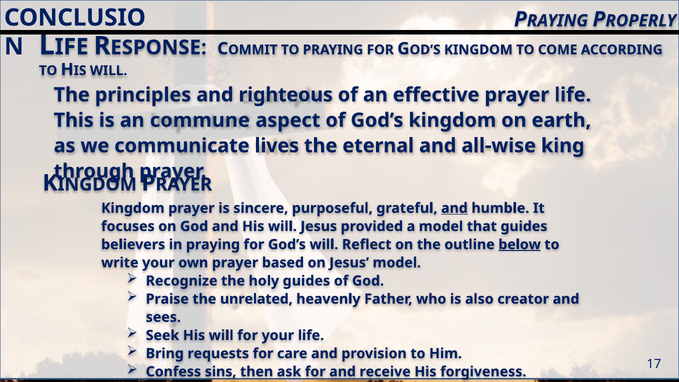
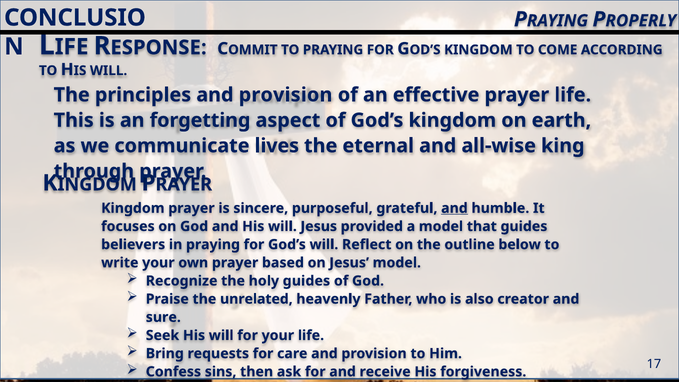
principles and righteous: righteous -> provision
commune: commune -> forgetting
below underline: present -> none
sees: sees -> sure
